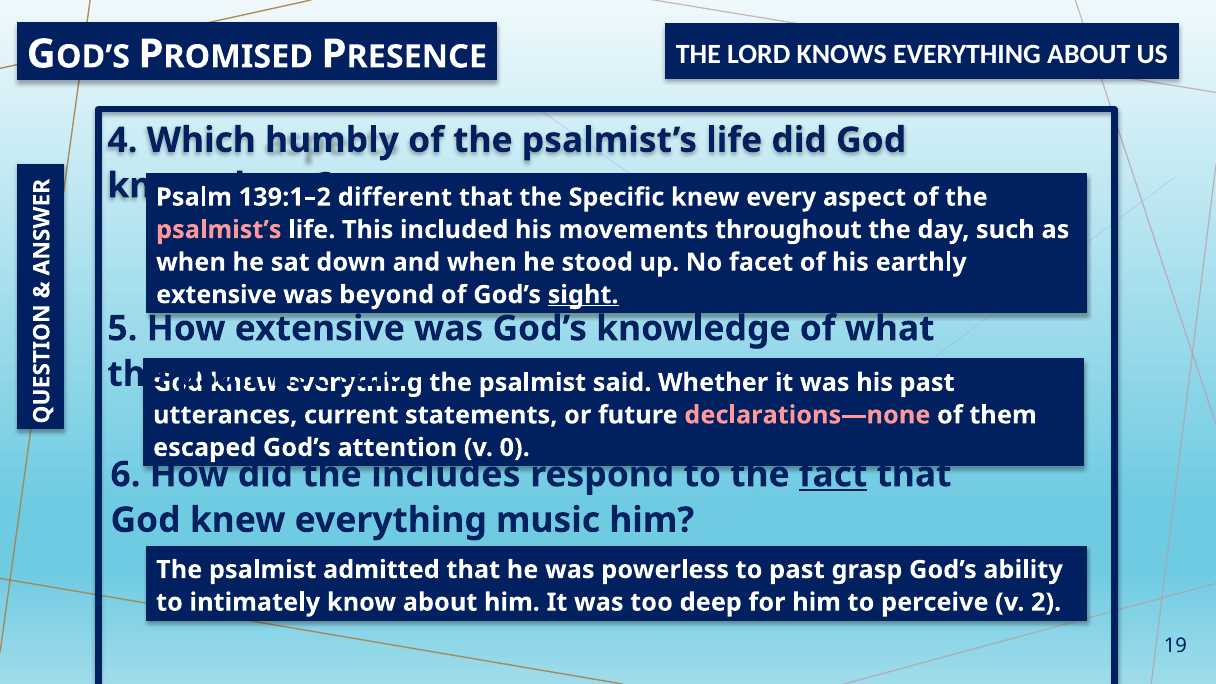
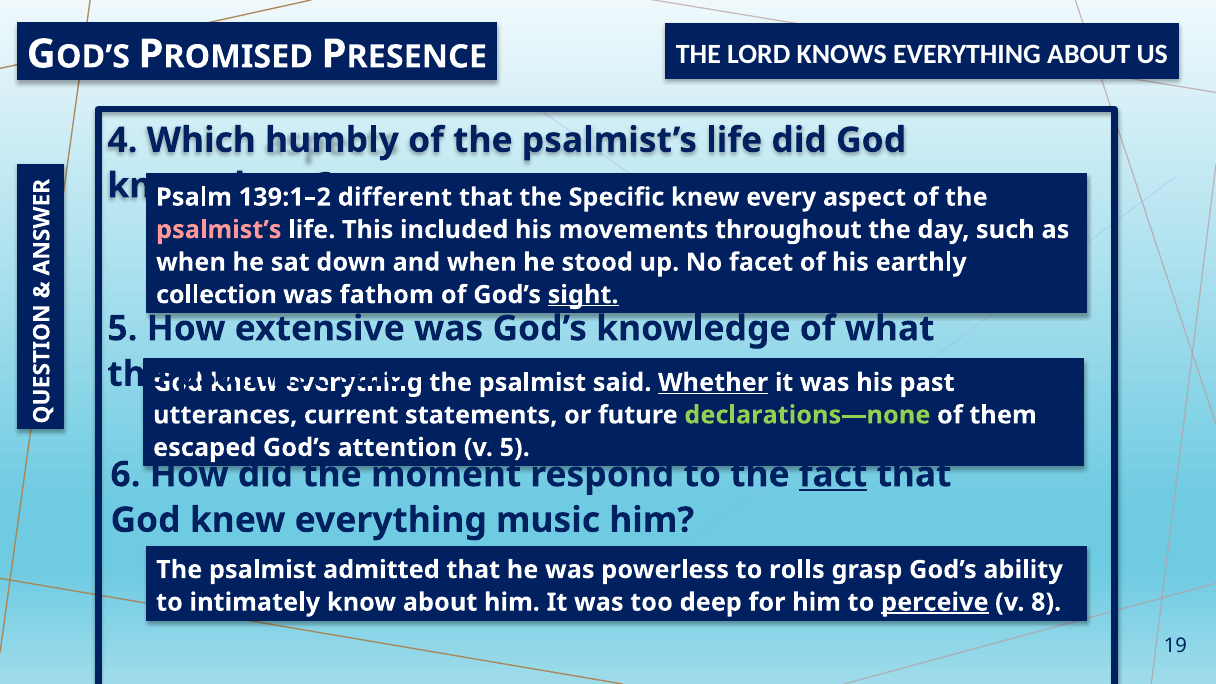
extensive at (216, 295): extensive -> collection
beyond: beyond -> fathom
Whether underline: none -> present
declarations—none colour: pink -> light green
v 0: 0 -> 5
includes: includes -> moment
to past: past -> rolls
perceive underline: none -> present
2: 2 -> 8
